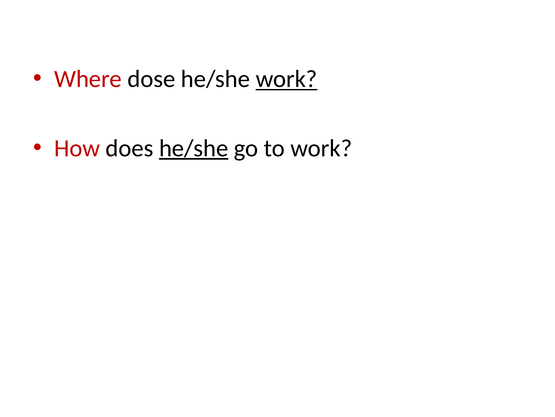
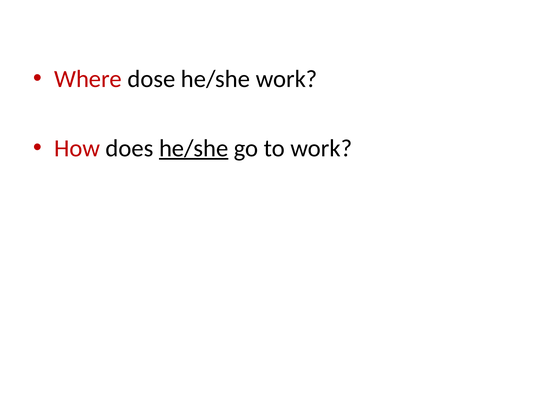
work at (287, 79) underline: present -> none
